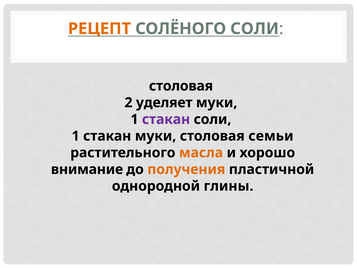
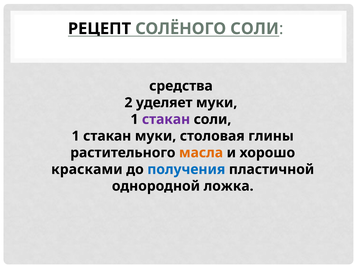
РЕЦЕПТ colour: orange -> black
столовая at (181, 86): столовая -> средства
семьи: семьи -> глины
внимание: внимание -> красками
получения colour: orange -> blue
глины: глины -> ложка
